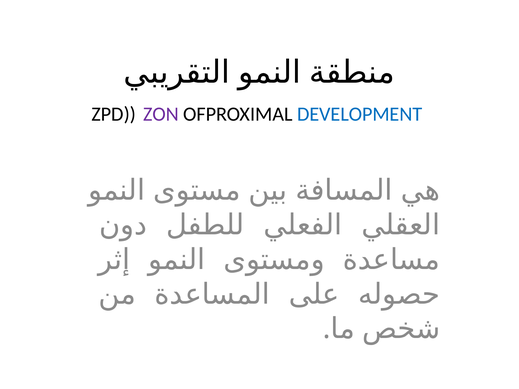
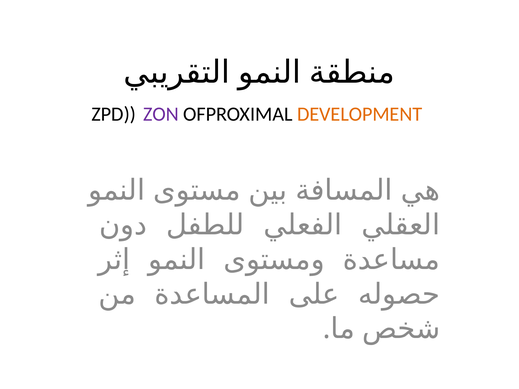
DEVELOPMENT colour: blue -> orange
